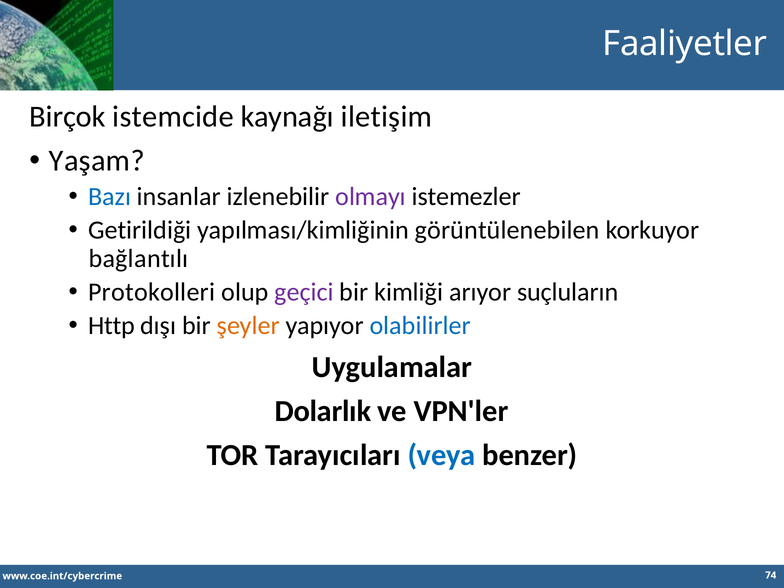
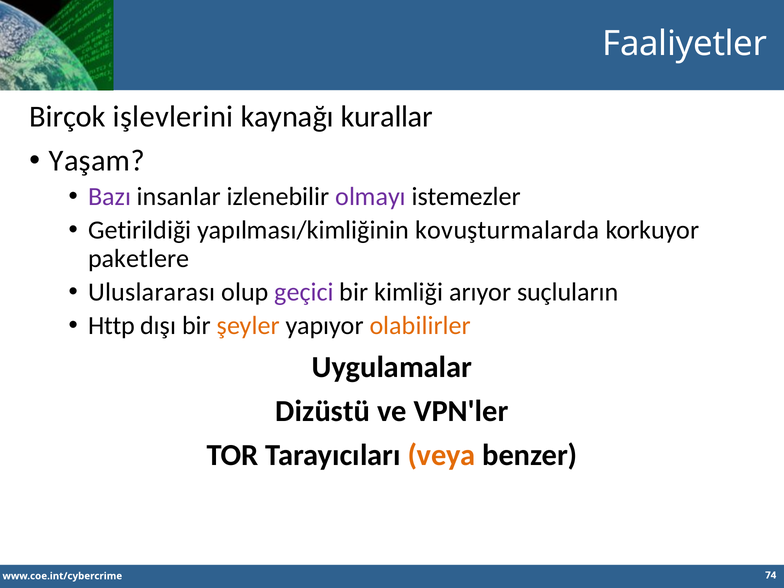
istemcide: istemcide -> işlevlerini
iletişim: iletişim -> kurallar
Bazı colour: blue -> purple
görüntülenebilen: görüntülenebilen -> kovuşturmalarda
bağlantılı: bağlantılı -> paketlere
Protokolleri: Protokolleri -> Uluslararası
olabilirler colour: blue -> orange
Dolarlık: Dolarlık -> Dizüstü
veya colour: blue -> orange
